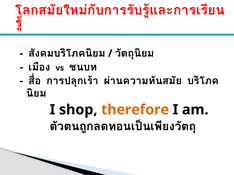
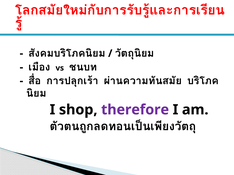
therefore colour: orange -> purple
